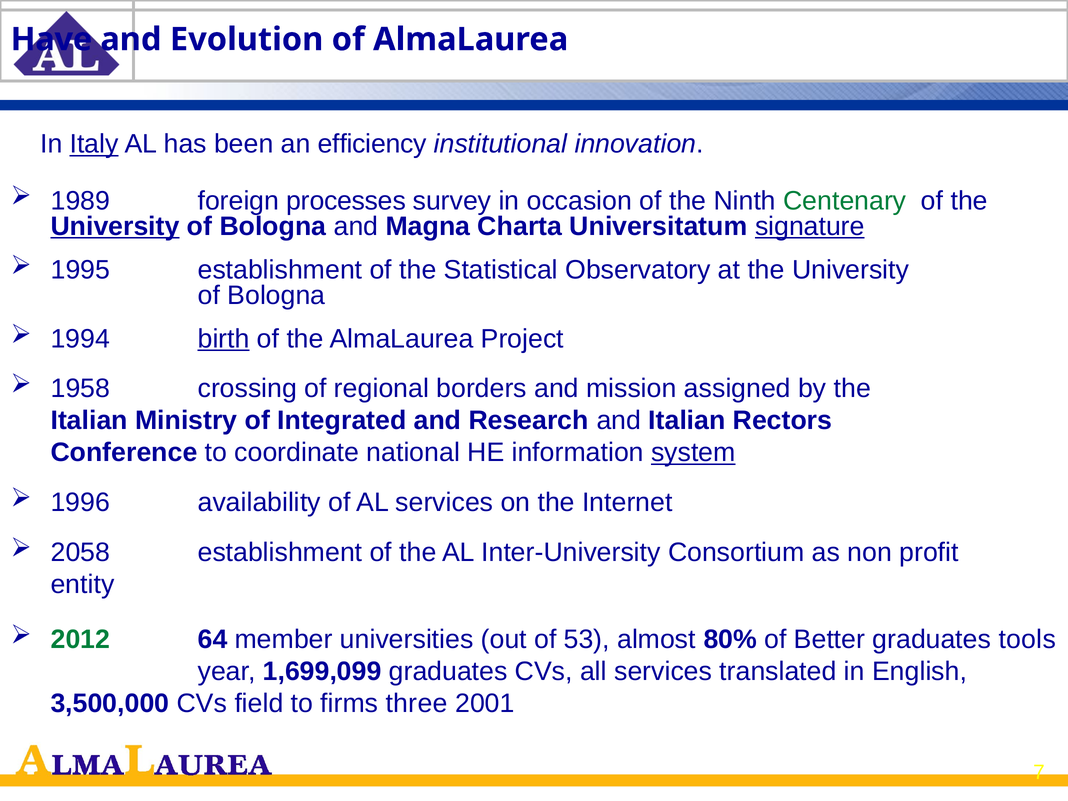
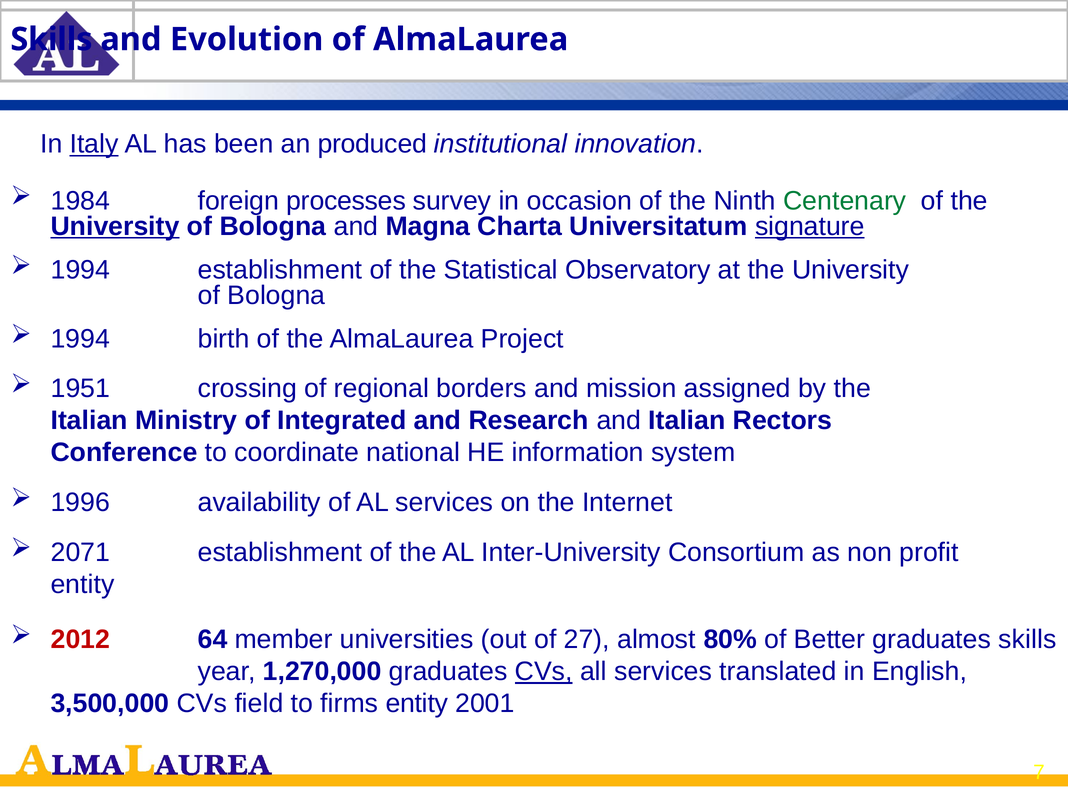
Have at (51, 39): Have -> Skills
efficiency: efficiency -> produced
1989: 1989 -> 1984
1995 at (80, 270): 1995 -> 1994
birth underline: present -> none
1958: 1958 -> 1951
system underline: present -> none
2058: 2058 -> 2071
2012 colour: green -> red
53: 53 -> 27
graduates tools: tools -> skills
1,699,099: 1,699,099 -> 1,270,000
CVs at (544, 672) underline: none -> present
firms three: three -> entity
